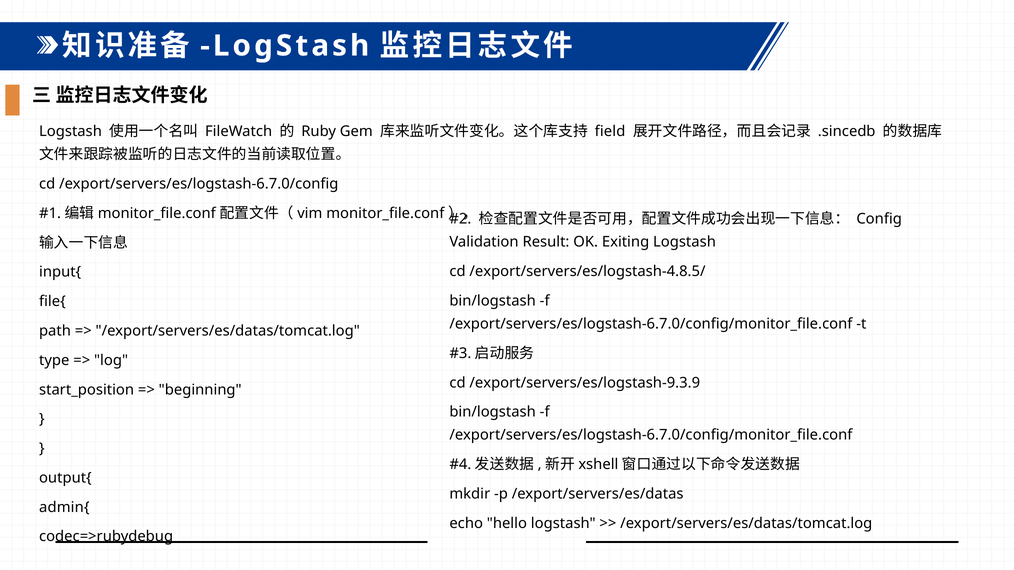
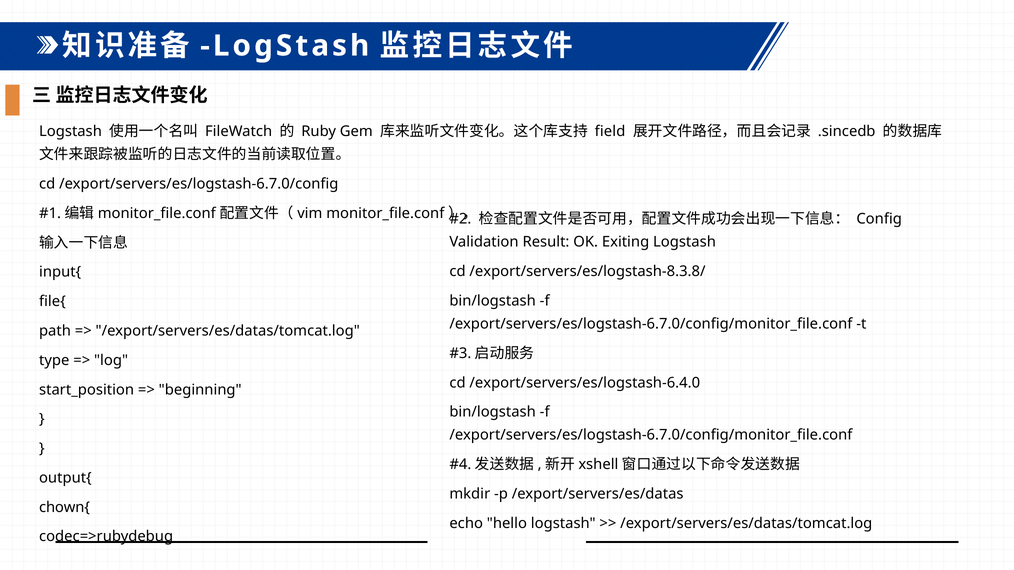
/export/servers/es/logstash-4.8.5/: /export/servers/es/logstash-4.8.5/ -> /export/servers/es/logstash-8.3.8/
/export/servers/es/logstash-9.3.9: /export/servers/es/logstash-9.3.9 -> /export/servers/es/logstash-6.4.0
admin{: admin{ -> chown{
